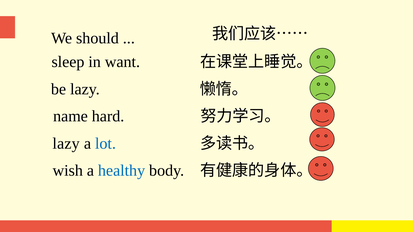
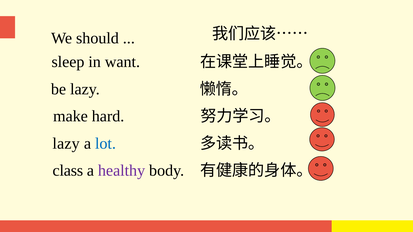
name: name -> make
wish: wish -> class
healthy colour: blue -> purple
